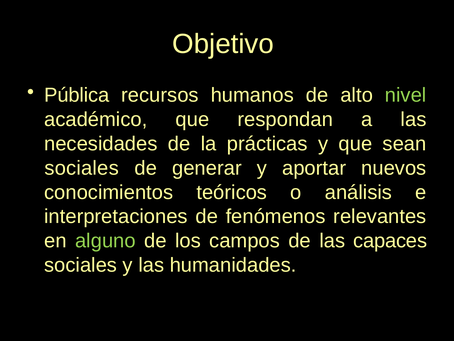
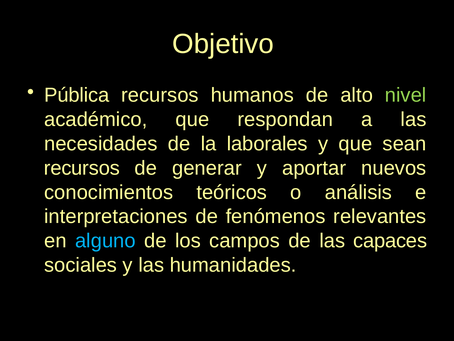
prácticas: prácticas -> laborales
sociales at (82, 168): sociales -> recursos
alguno colour: light green -> light blue
